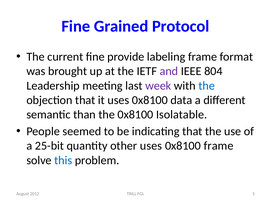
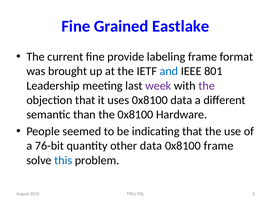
Protocol: Protocol -> Eastlake
and colour: purple -> blue
804: 804 -> 801
the at (207, 86) colour: blue -> purple
Isolatable: Isolatable -> Hardware
25-bit: 25-bit -> 76-bit
other uses: uses -> data
